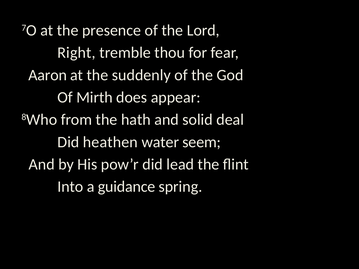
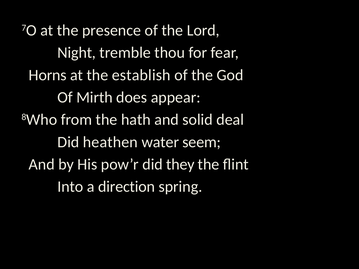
Right: Right -> Night
Aaron: Aaron -> Horns
suddenly: suddenly -> establish
lead: lead -> they
guidance: guidance -> direction
